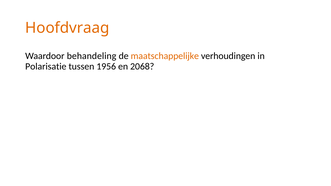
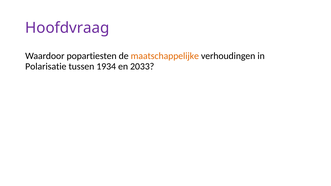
Hoofdvraag colour: orange -> purple
behandeling: behandeling -> popartiesten
1956: 1956 -> 1934
2068: 2068 -> 2033
